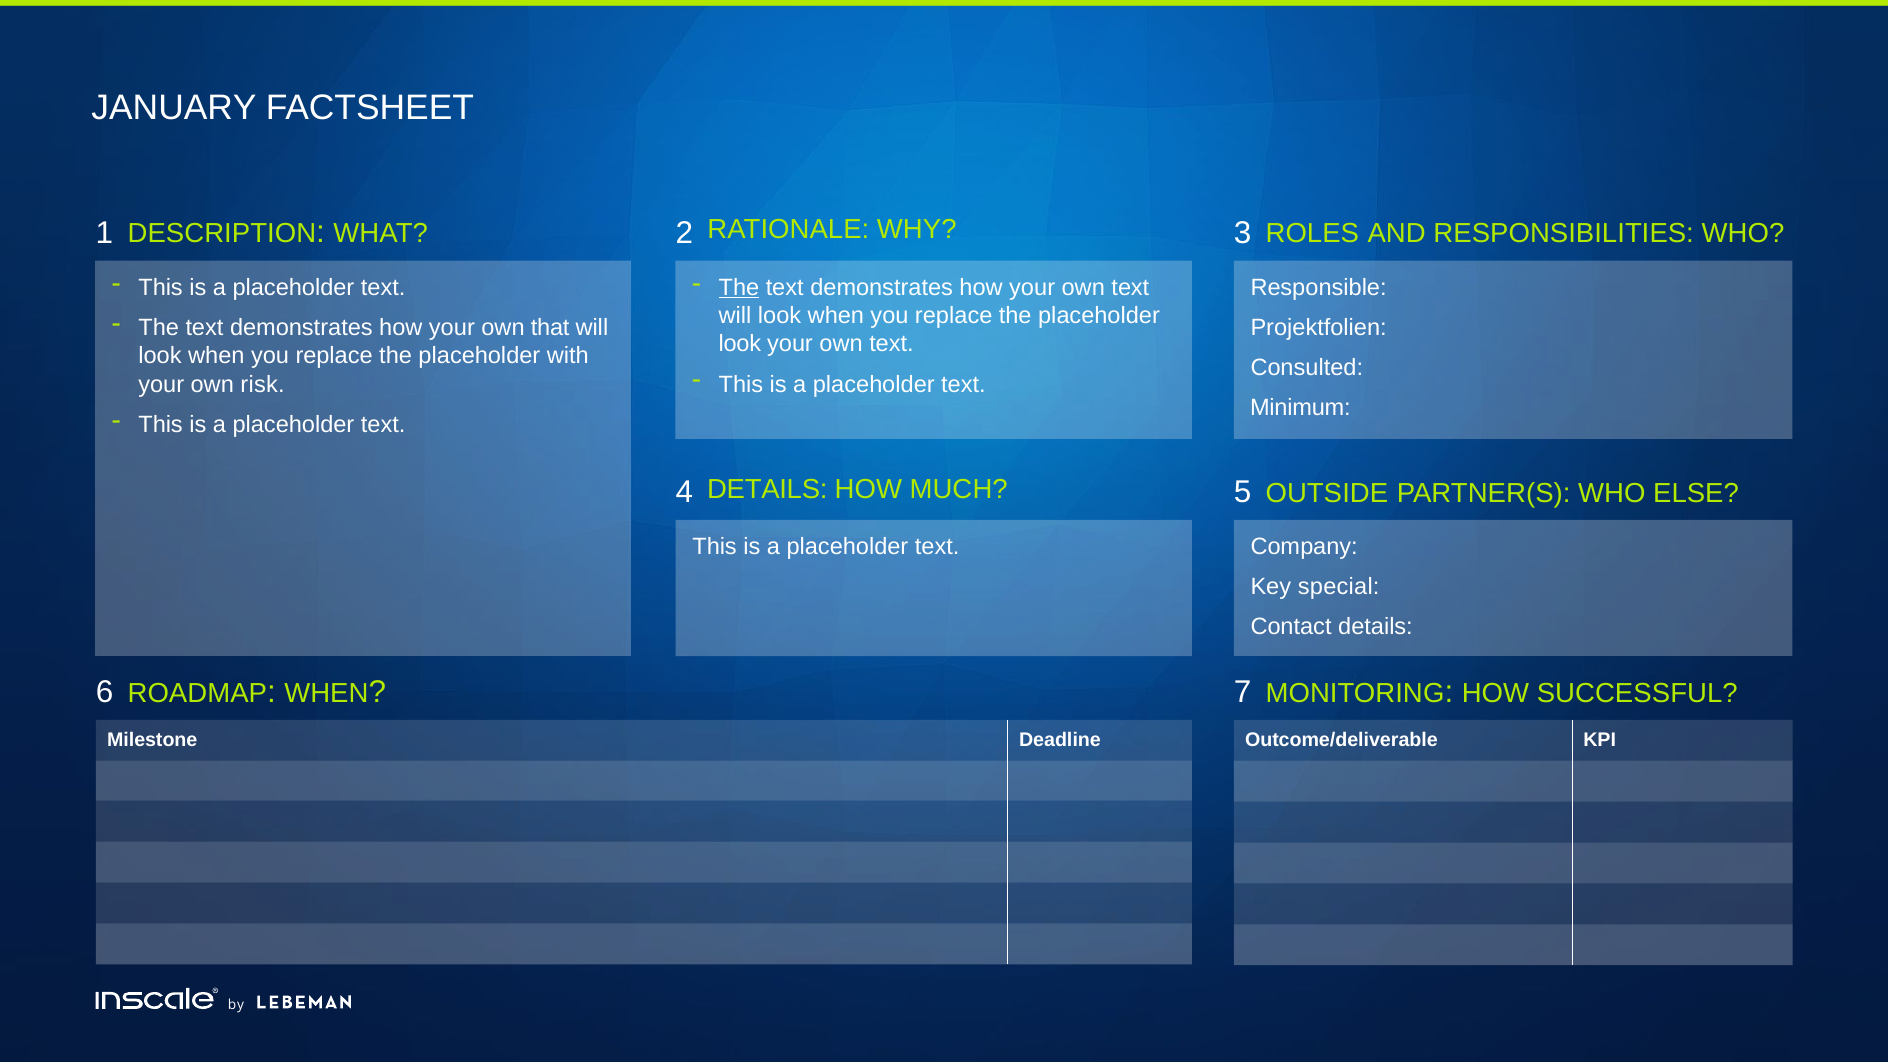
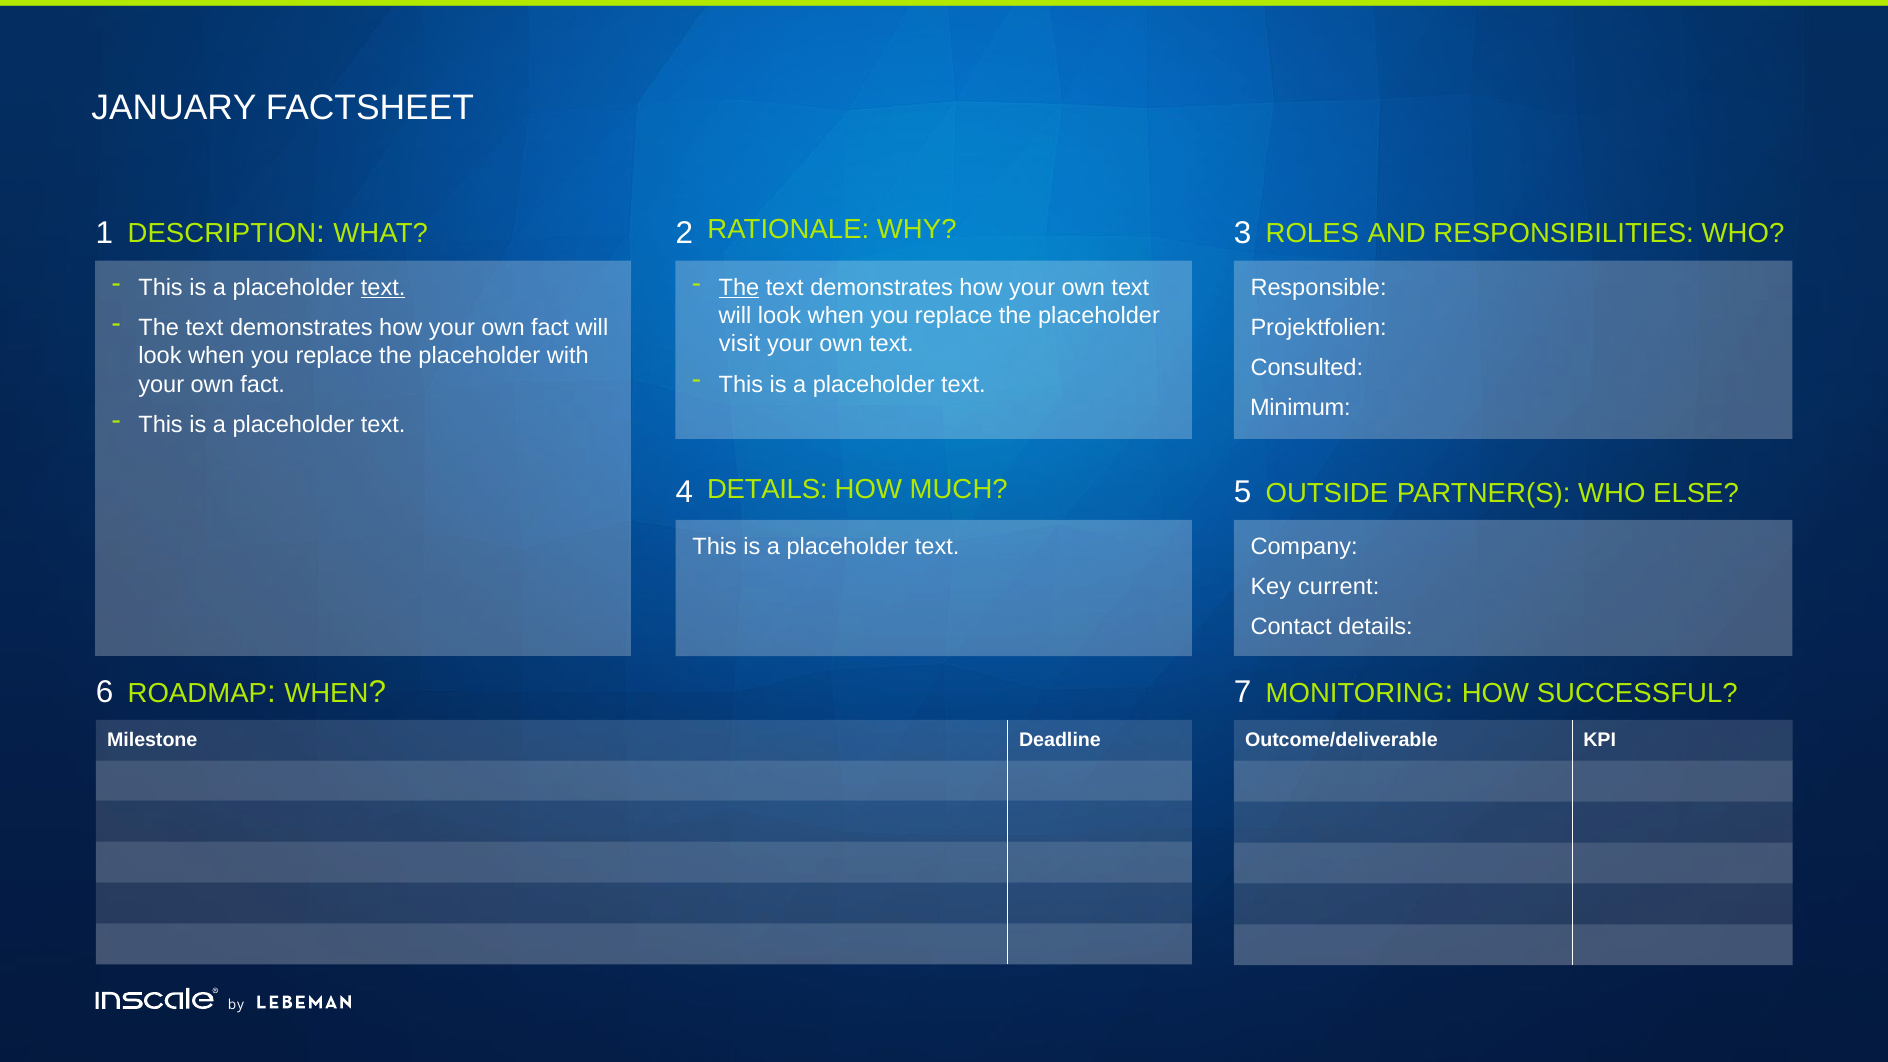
text at (383, 288) underline: none -> present
how your own that: that -> fact
look at (740, 344): look -> visit
risk at (263, 384): risk -> fact
special: special -> current
